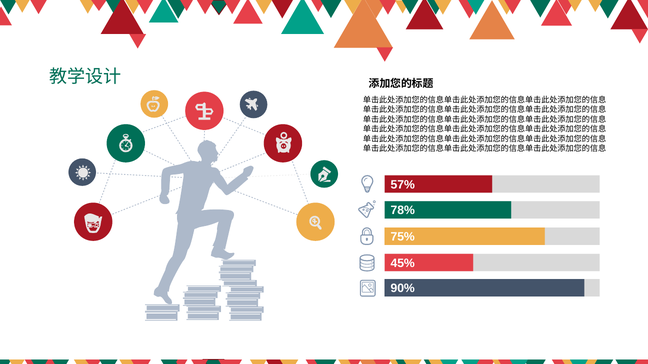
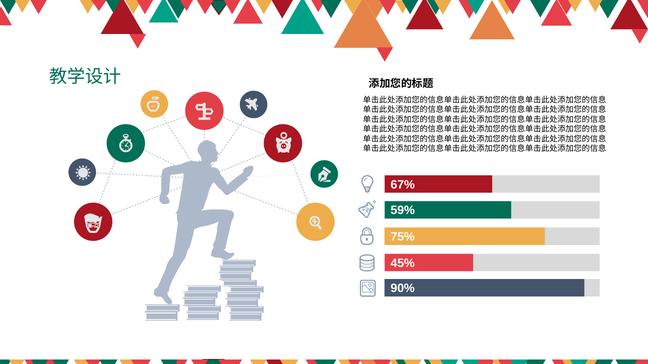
57%: 57% -> 67%
78%: 78% -> 59%
